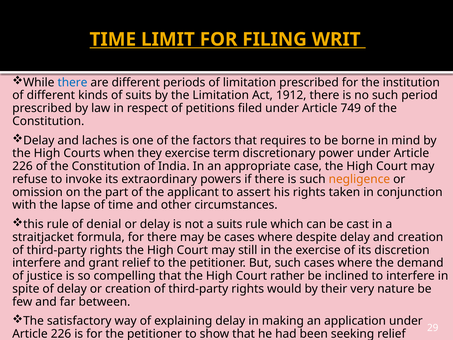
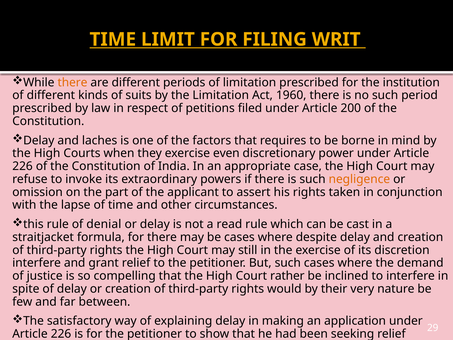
there at (72, 82) colour: blue -> orange
1912: 1912 -> 1960
749: 749 -> 200
term: term -> even
a suits: suits -> read
